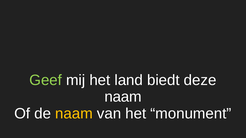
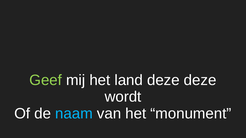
land biedt: biedt -> deze
naam at (123, 97): naam -> wordt
naam at (74, 114) colour: yellow -> light blue
